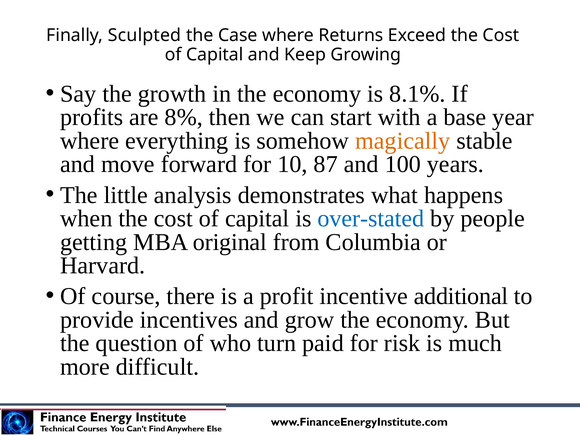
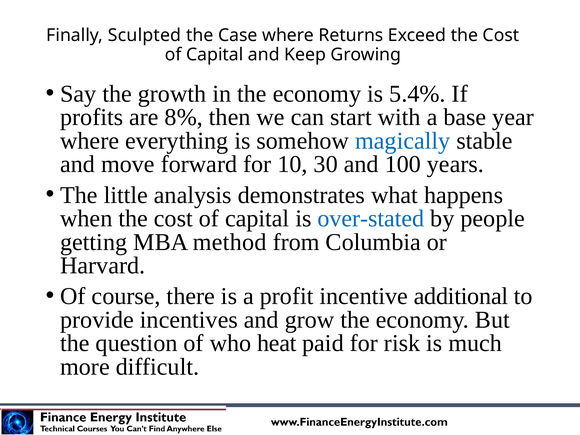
8.1%: 8.1% -> 5.4%
magically colour: orange -> blue
87: 87 -> 30
original: original -> method
turn: turn -> heat
